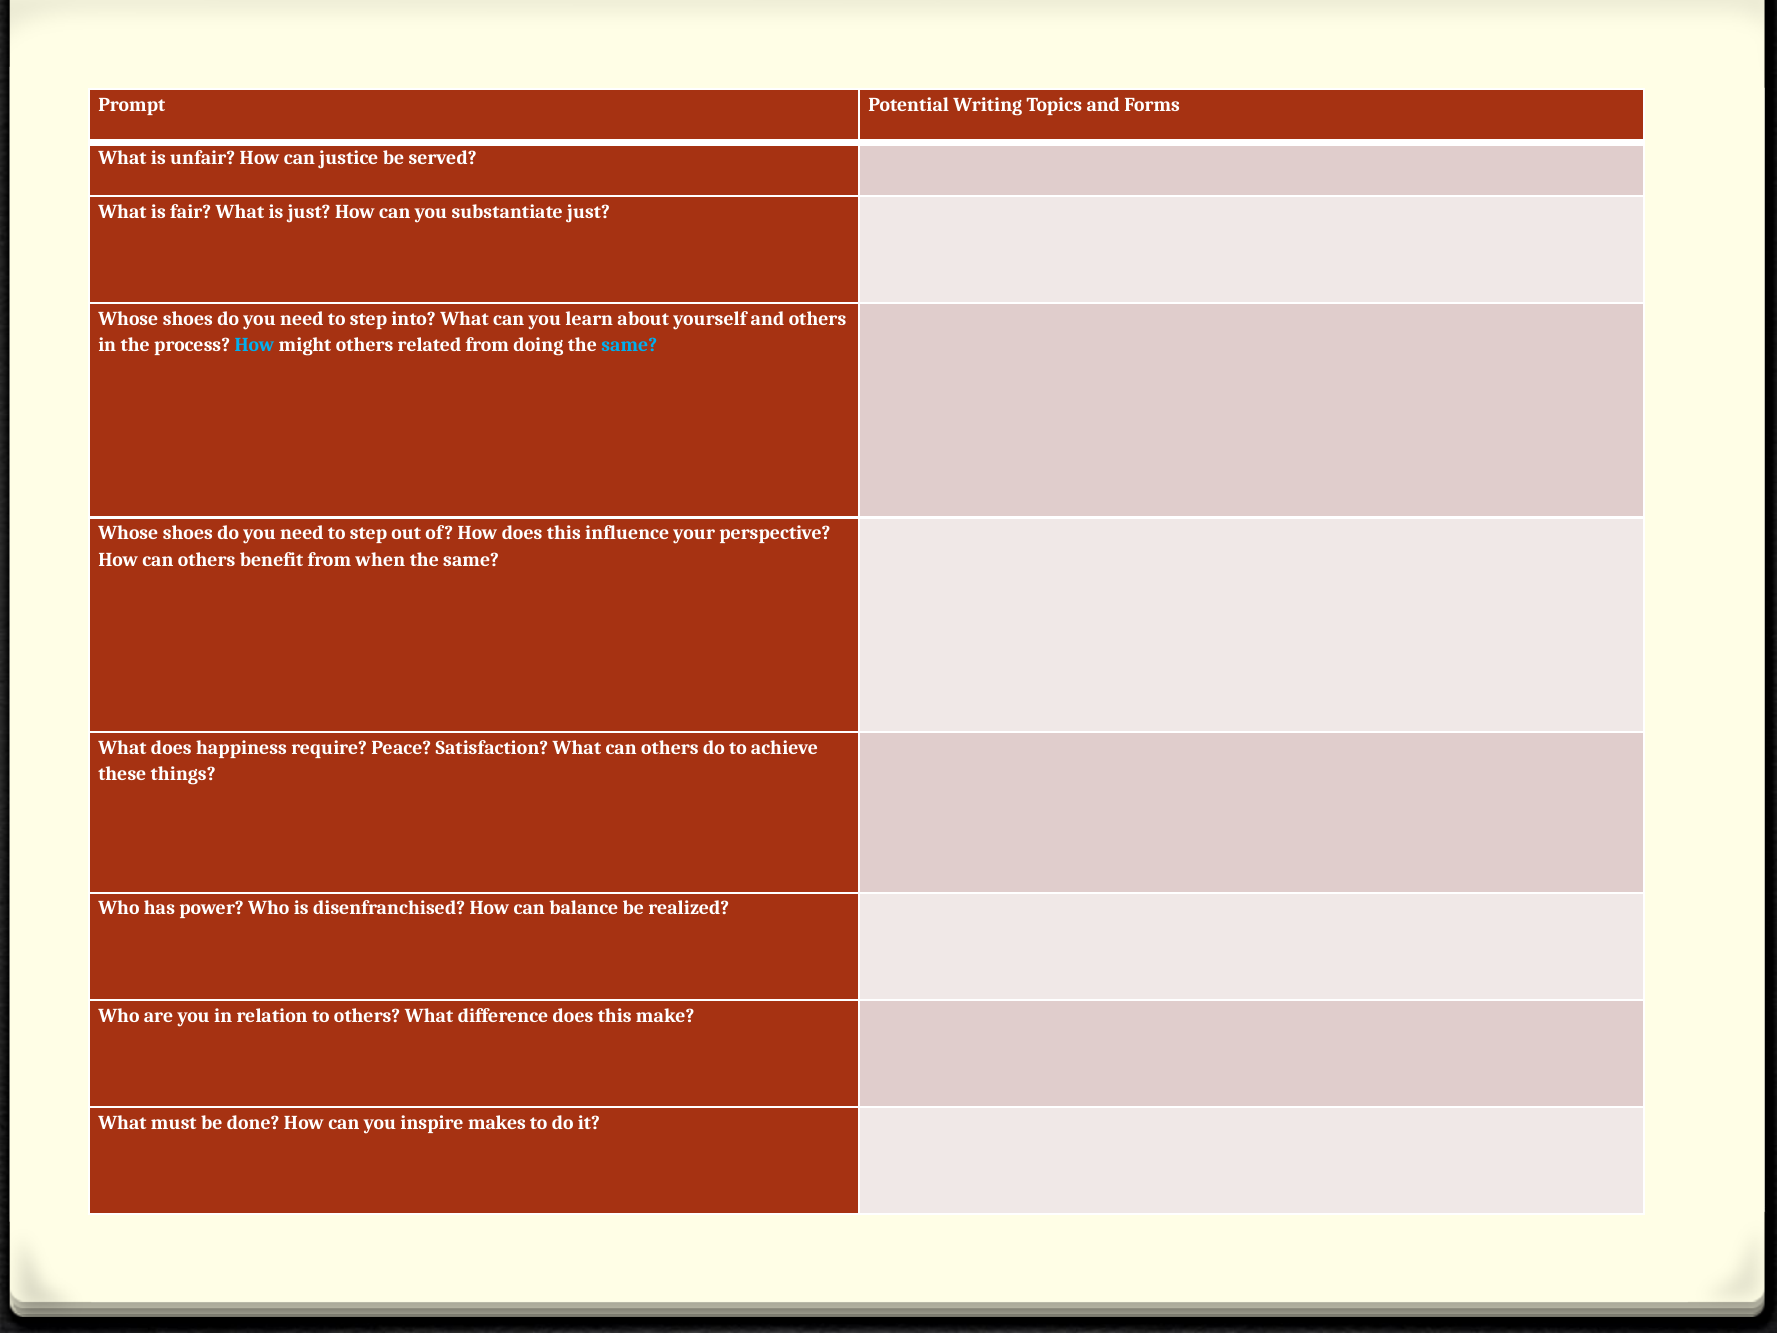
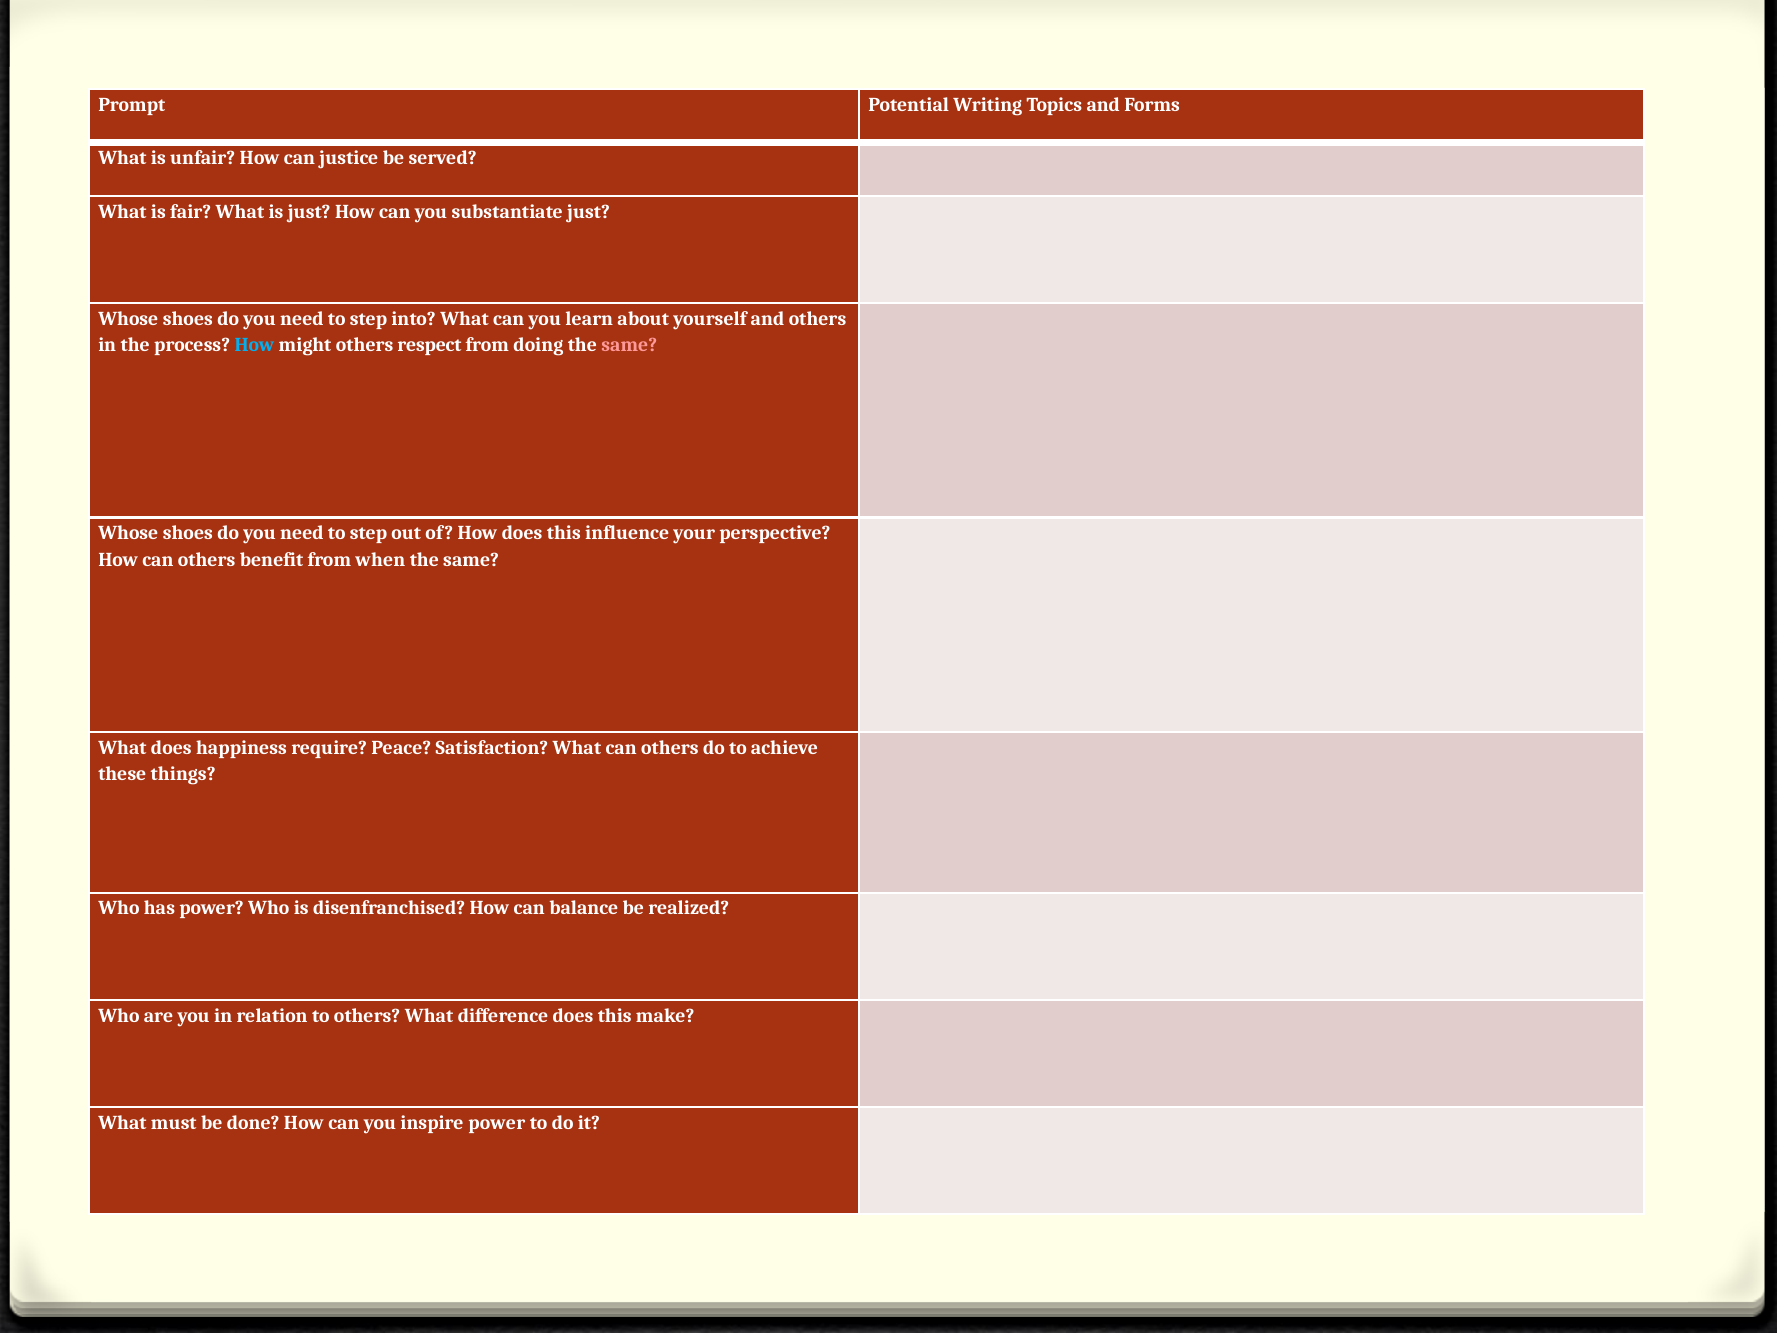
related: related -> respect
same at (629, 345) colour: light blue -> pink
inspire makes: makes -> power
